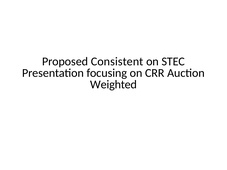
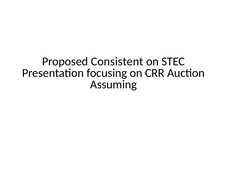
Weighted: Weighted -> Assuming
